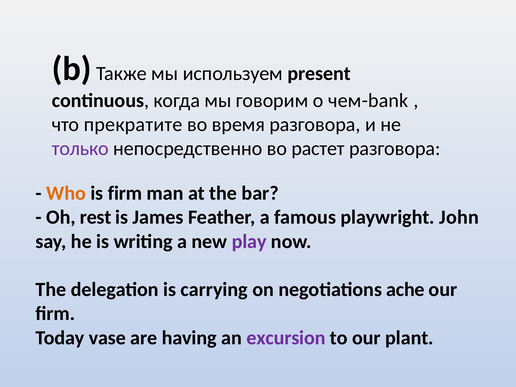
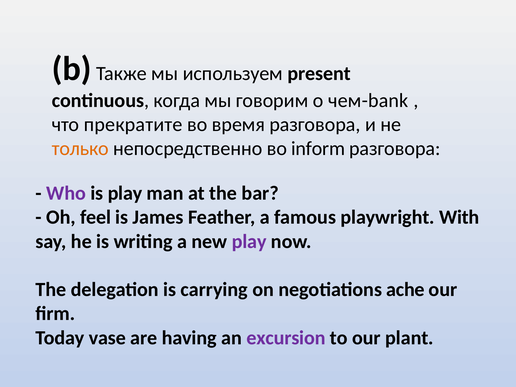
только colour: purple -> orange
растет: растет -> inform
Who colour: orange -> purple
is firm: firm -> play
rest: rest -> feel
John: John -> With
